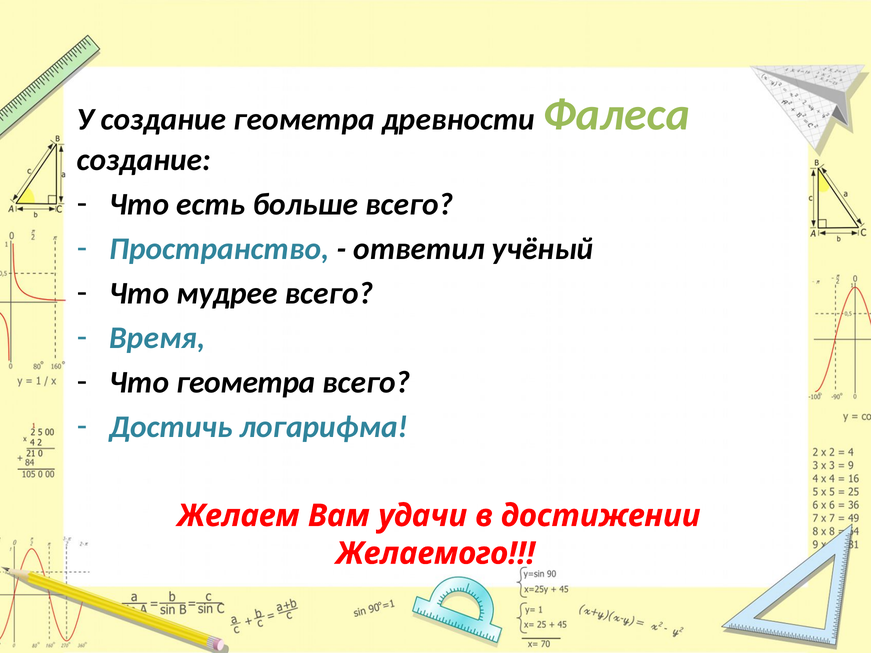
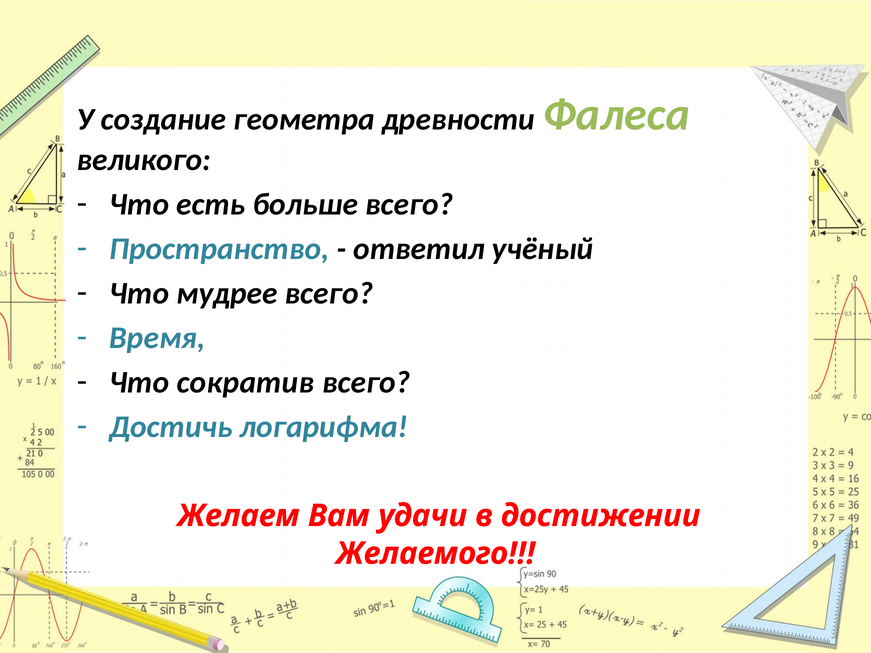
создание at (144, 160): создание -> великого
Что геометра: геометра -> сократив
